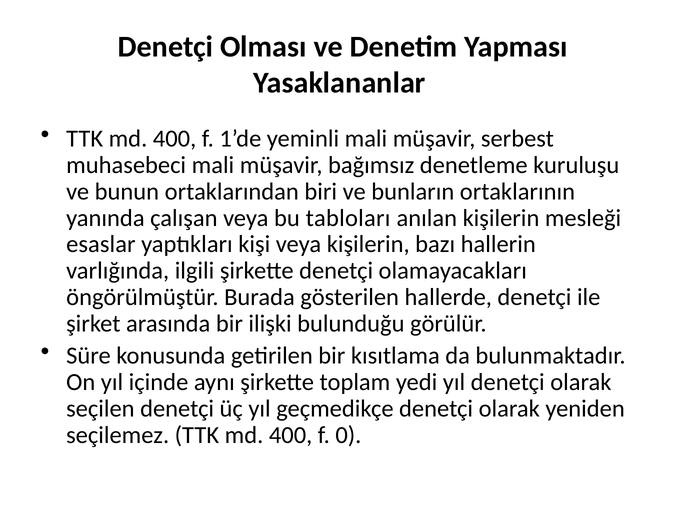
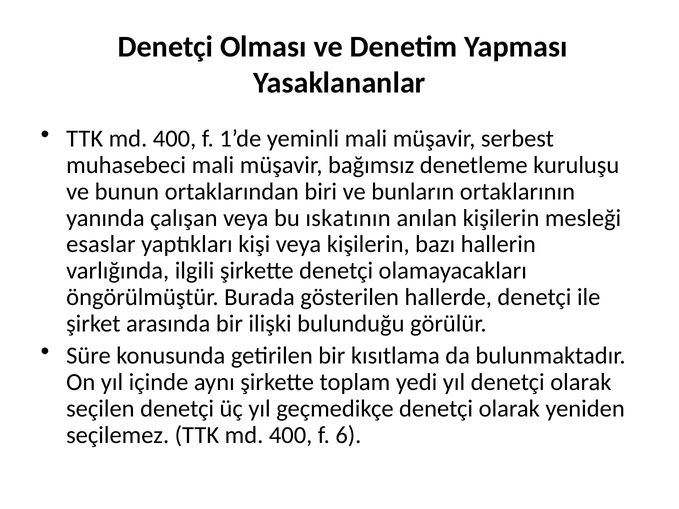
tabloları: tabloları -> ıskatının
0: 0 -> 6
